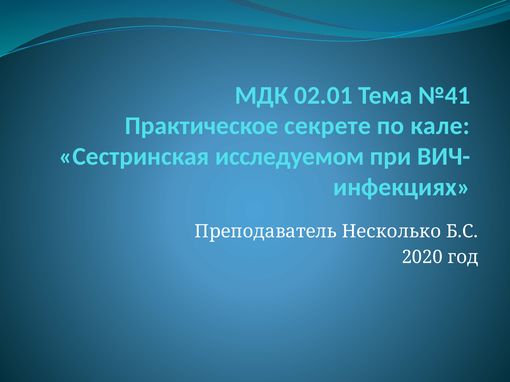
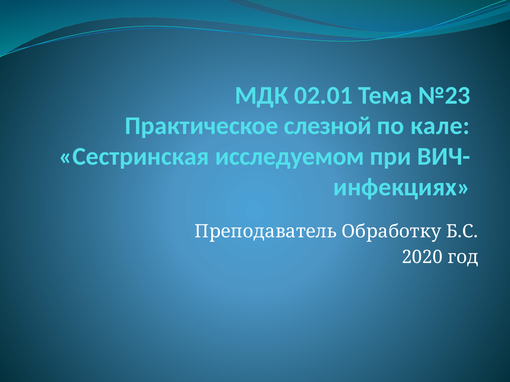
№41: №41 -> №23
секрете: секрете -> слезной
Несколько: Несколько -> Обработку
